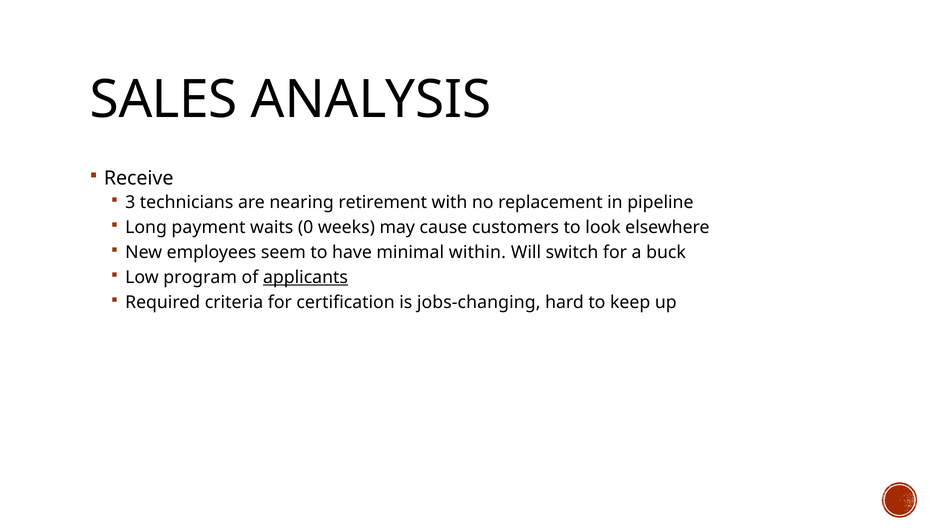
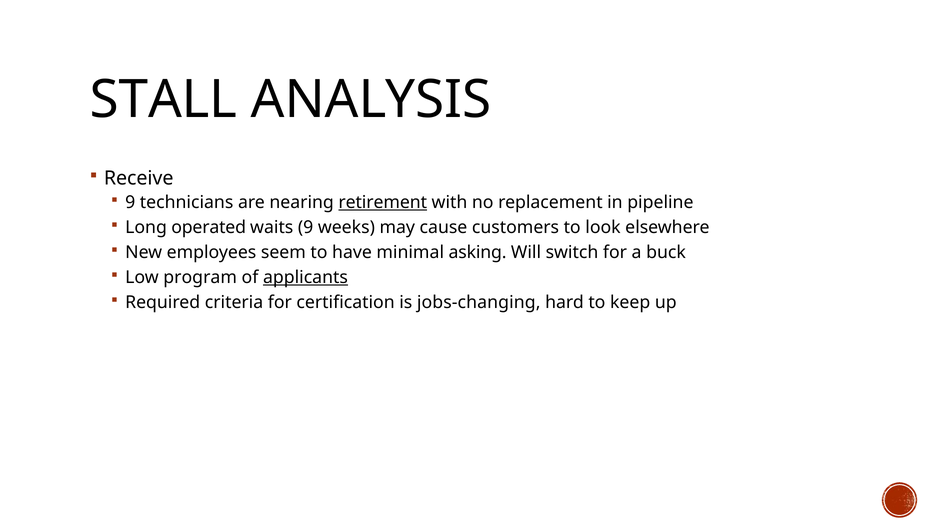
SALES: SALES -> STALL
3 at (130, 202): 3 -> 9
retirement underline: none -> present
payment: payment -> operated
waits 0: 0 -> 9
within: within -> asking
